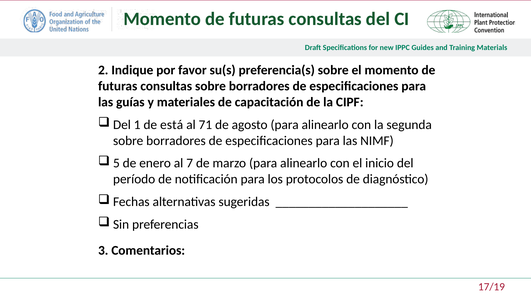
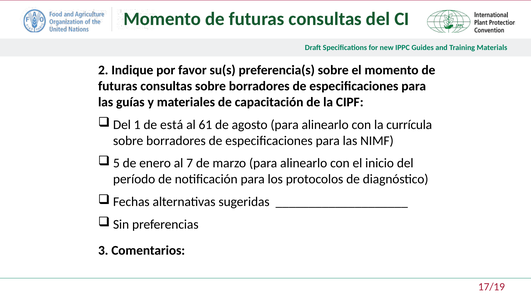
71: 71 -> 61
segunda: segunda -> currícula
